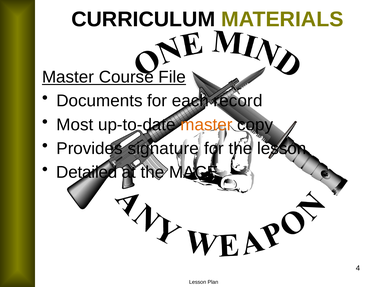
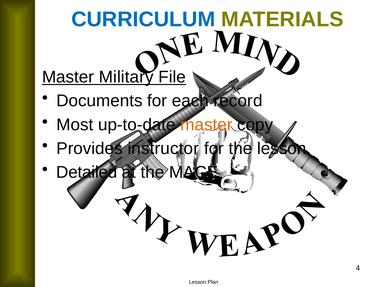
CURRICULUM colour: black -> blue
Course: Course -> Military
signature: signature -> instructor
